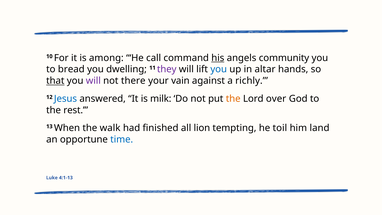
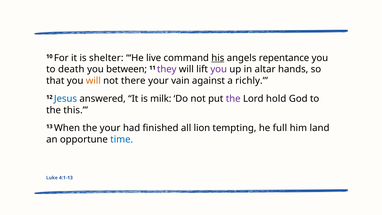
among: among -> shelter
call: call -> live
community: community -> repentance
bread: bread -> death
dwelling: dwelling -> between
you at (219, 69) colour: blue -> purple
that underline: present -> none
will at (93, 81) colour: purple -> orange
the at (233, 99) colour: orange -> purple
over: over -> hold
rest: rest -> this
the walk: walk -> your
toil: toil -> full
